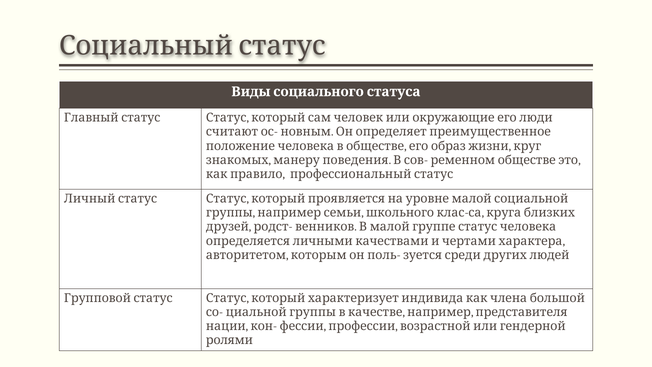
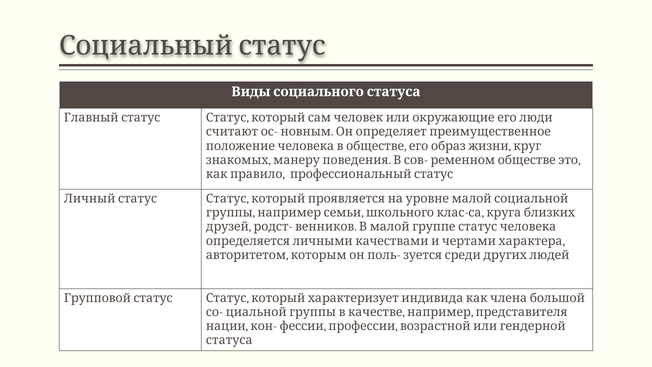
ролями: ролями -> статуса
